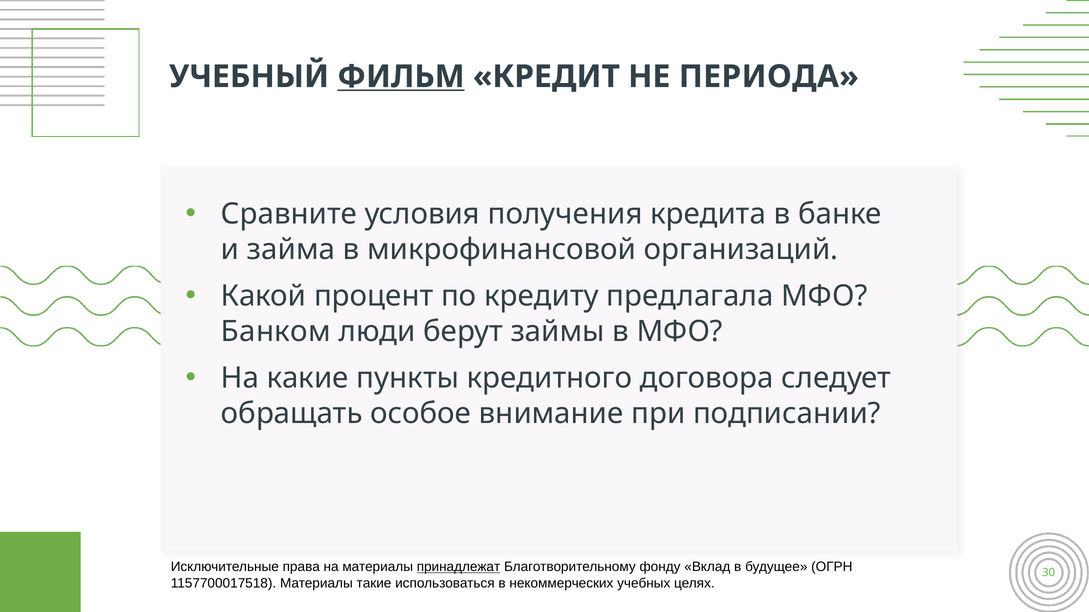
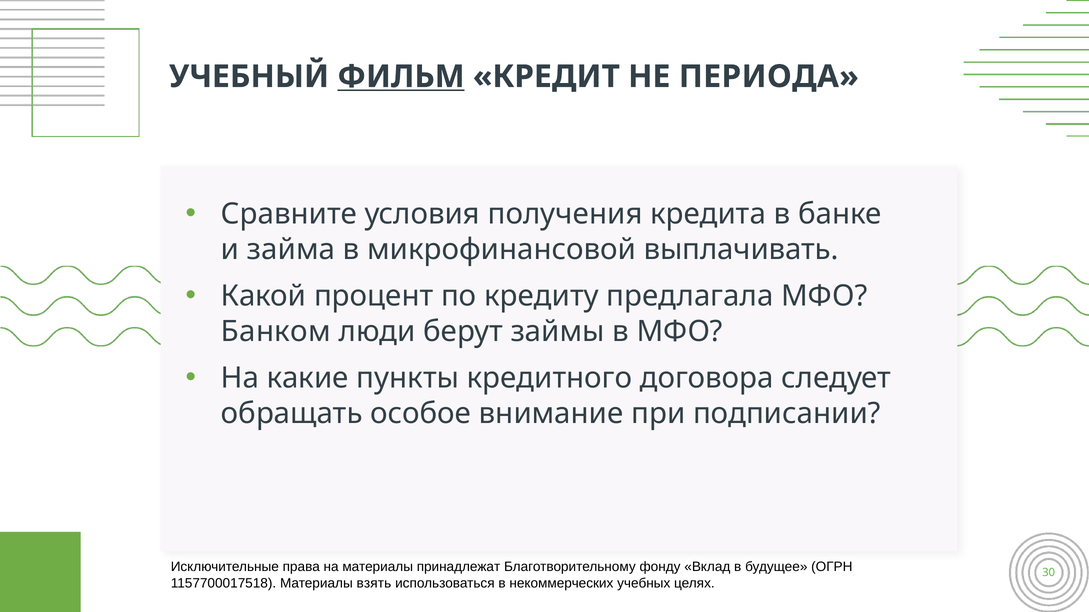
организаций: организаций -> выплачивать
принадлежат underline: present -> none
такие: такие -> взять
